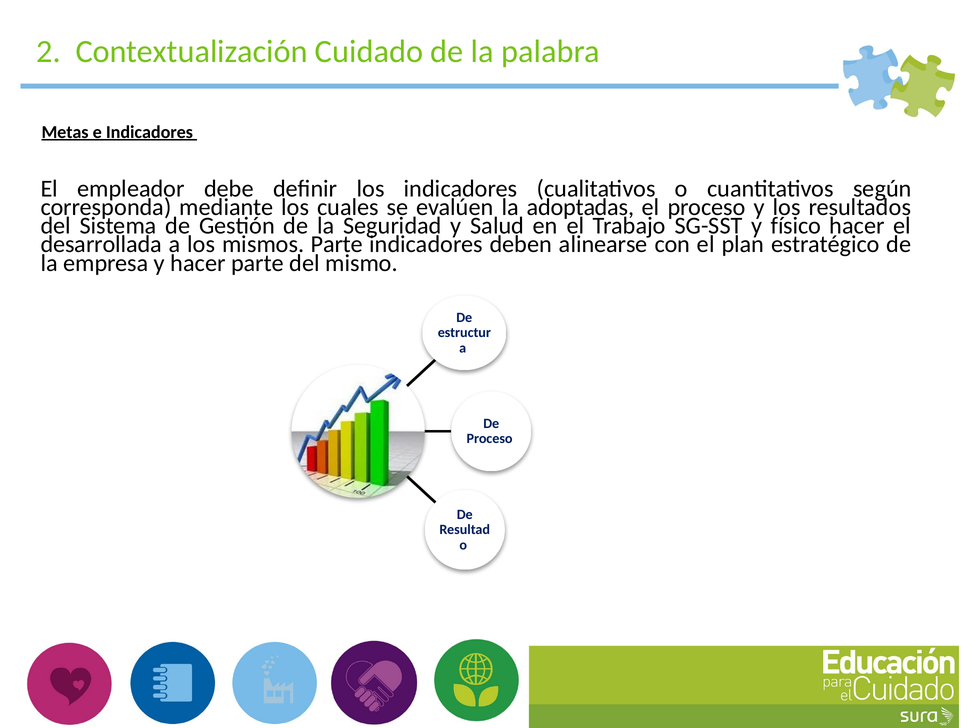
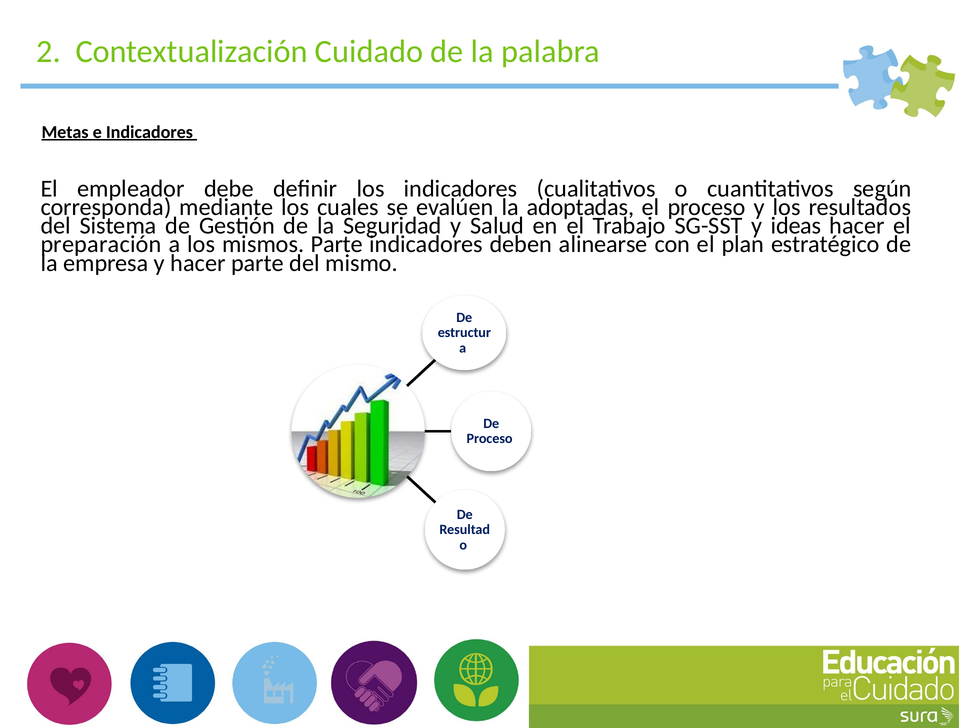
físico: físico -> ideas
desarrollada: desarrollada -> preparación
